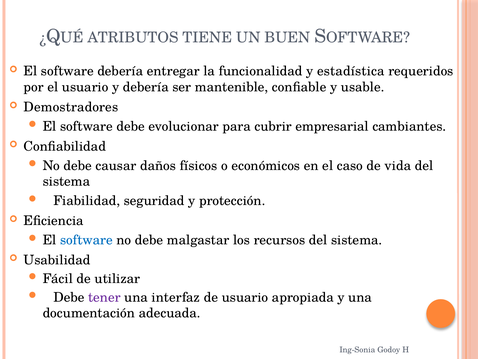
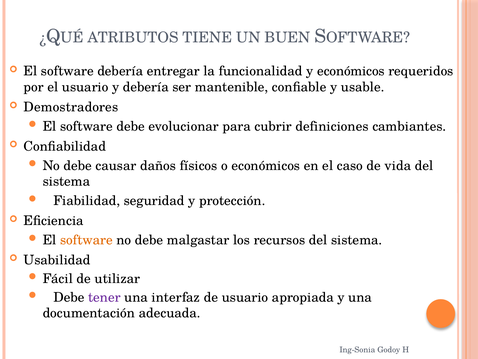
y estadística: estadística -> económicos
empresarial: empresarial -> definiciones
software at (86, 240) colour: blue -> orange
